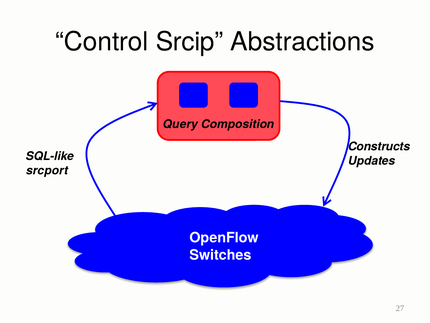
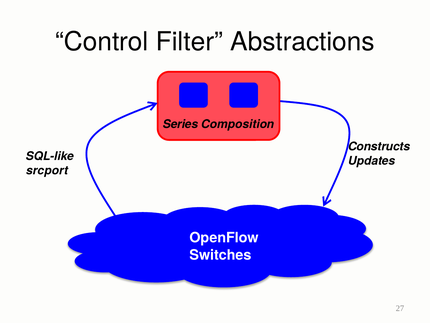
Srcip: Srcip -> Filter
Query: Query -> Series
